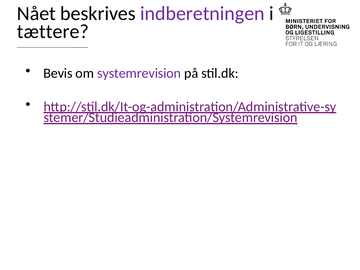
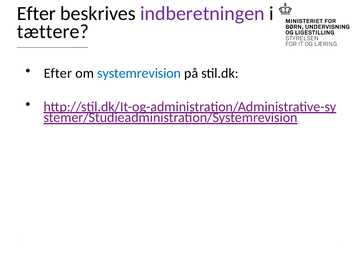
Nået at (36, 13): Nået -> Efter
Bevis at (58, 73): Bevis -> Efter
systemrevision colour: purple -> blue
